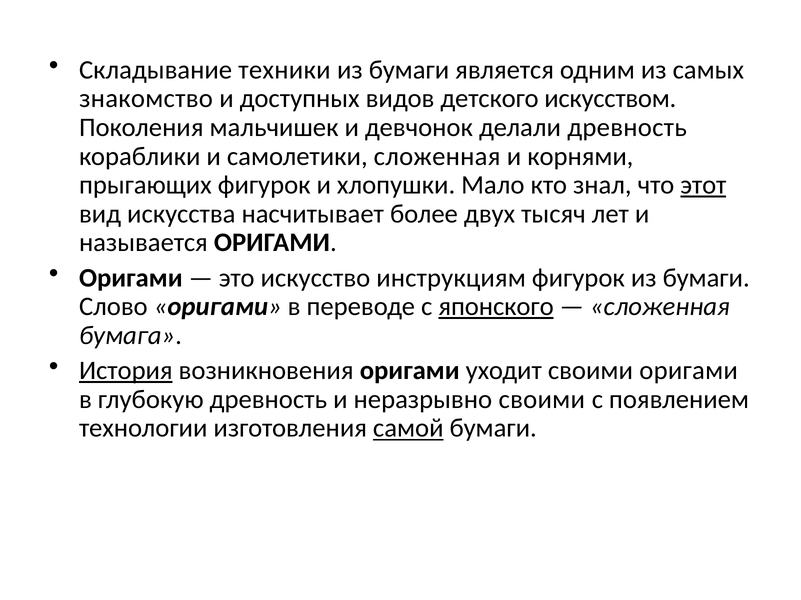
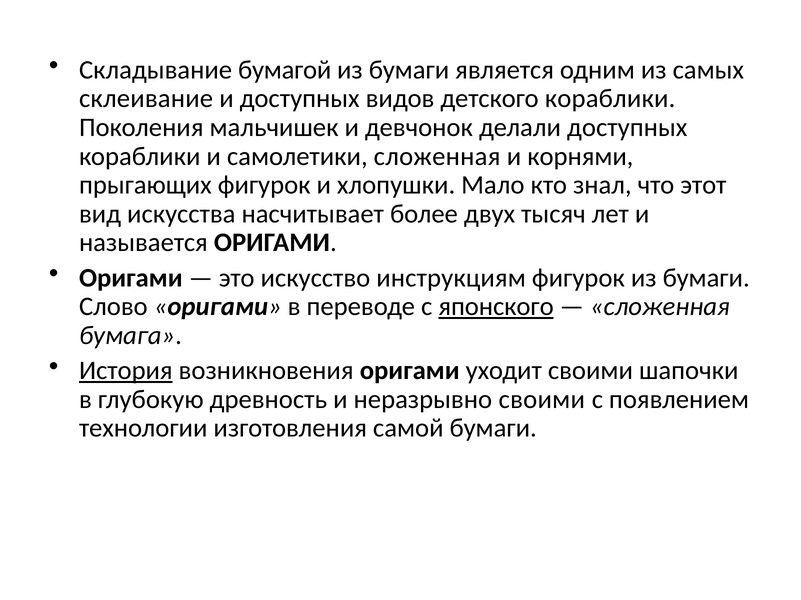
техники: техники -> бумагой
знакомство: знакомство -> склеивание
детского искусством: искусством -> кораблики
делали древность: древность -> доступных
этот underline: present -> none
своими оригами: оригами -> шапочки
самой underline: present -> none
